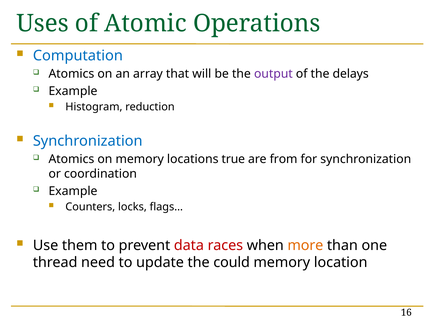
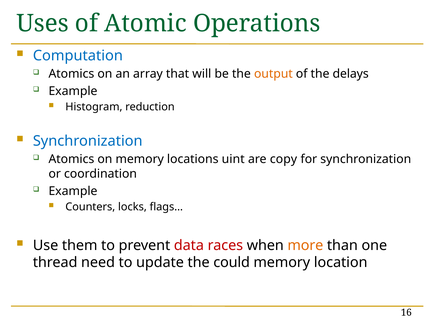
output colour: purple -> orange
true: true -> uint
from: from -> copy
